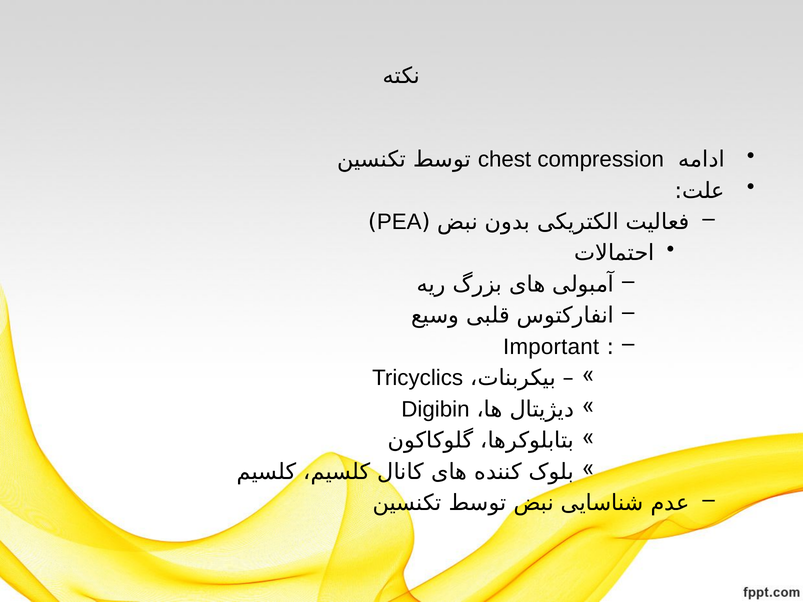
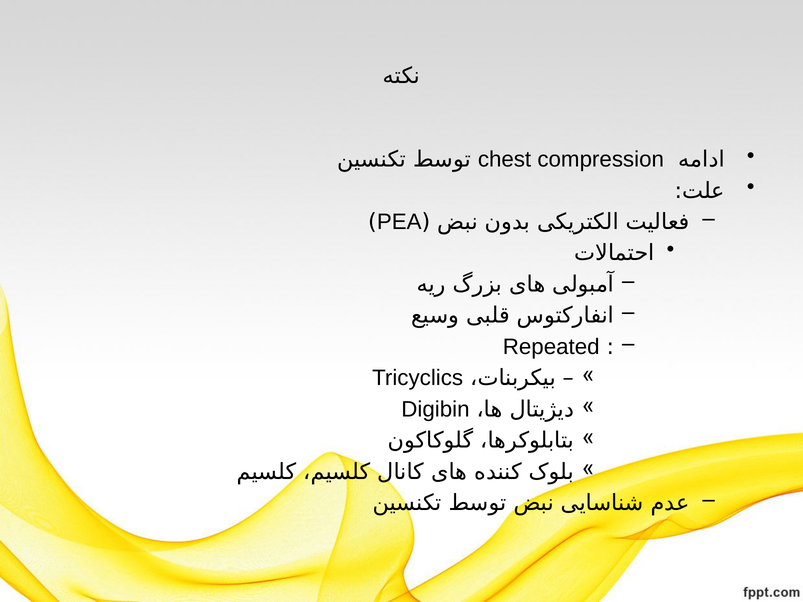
Important: Important -> Repeated
